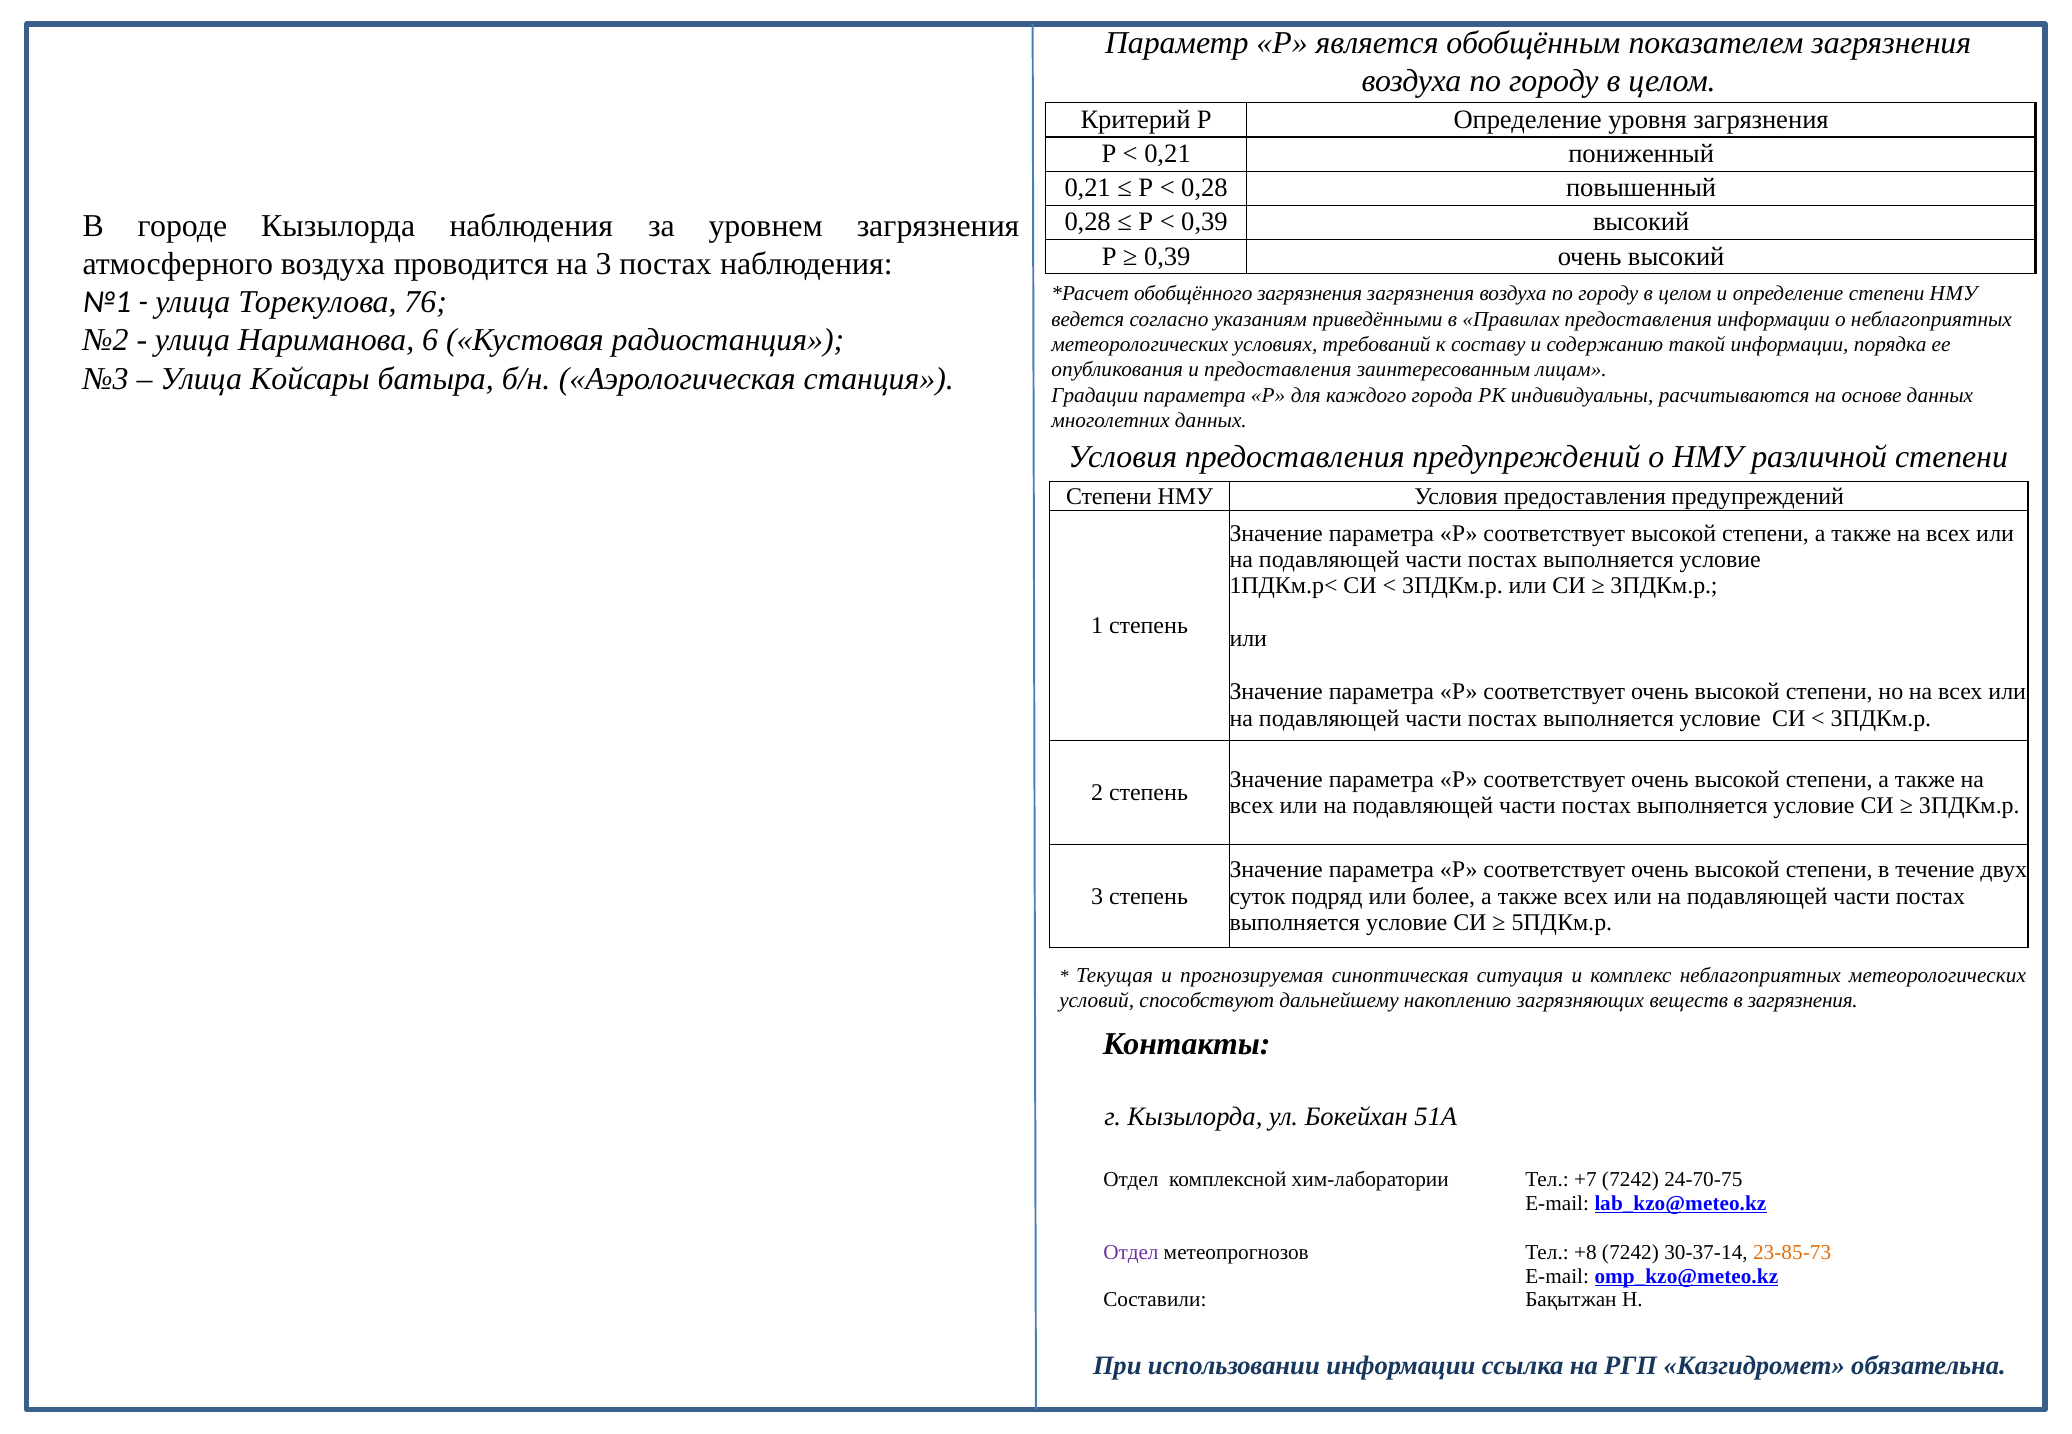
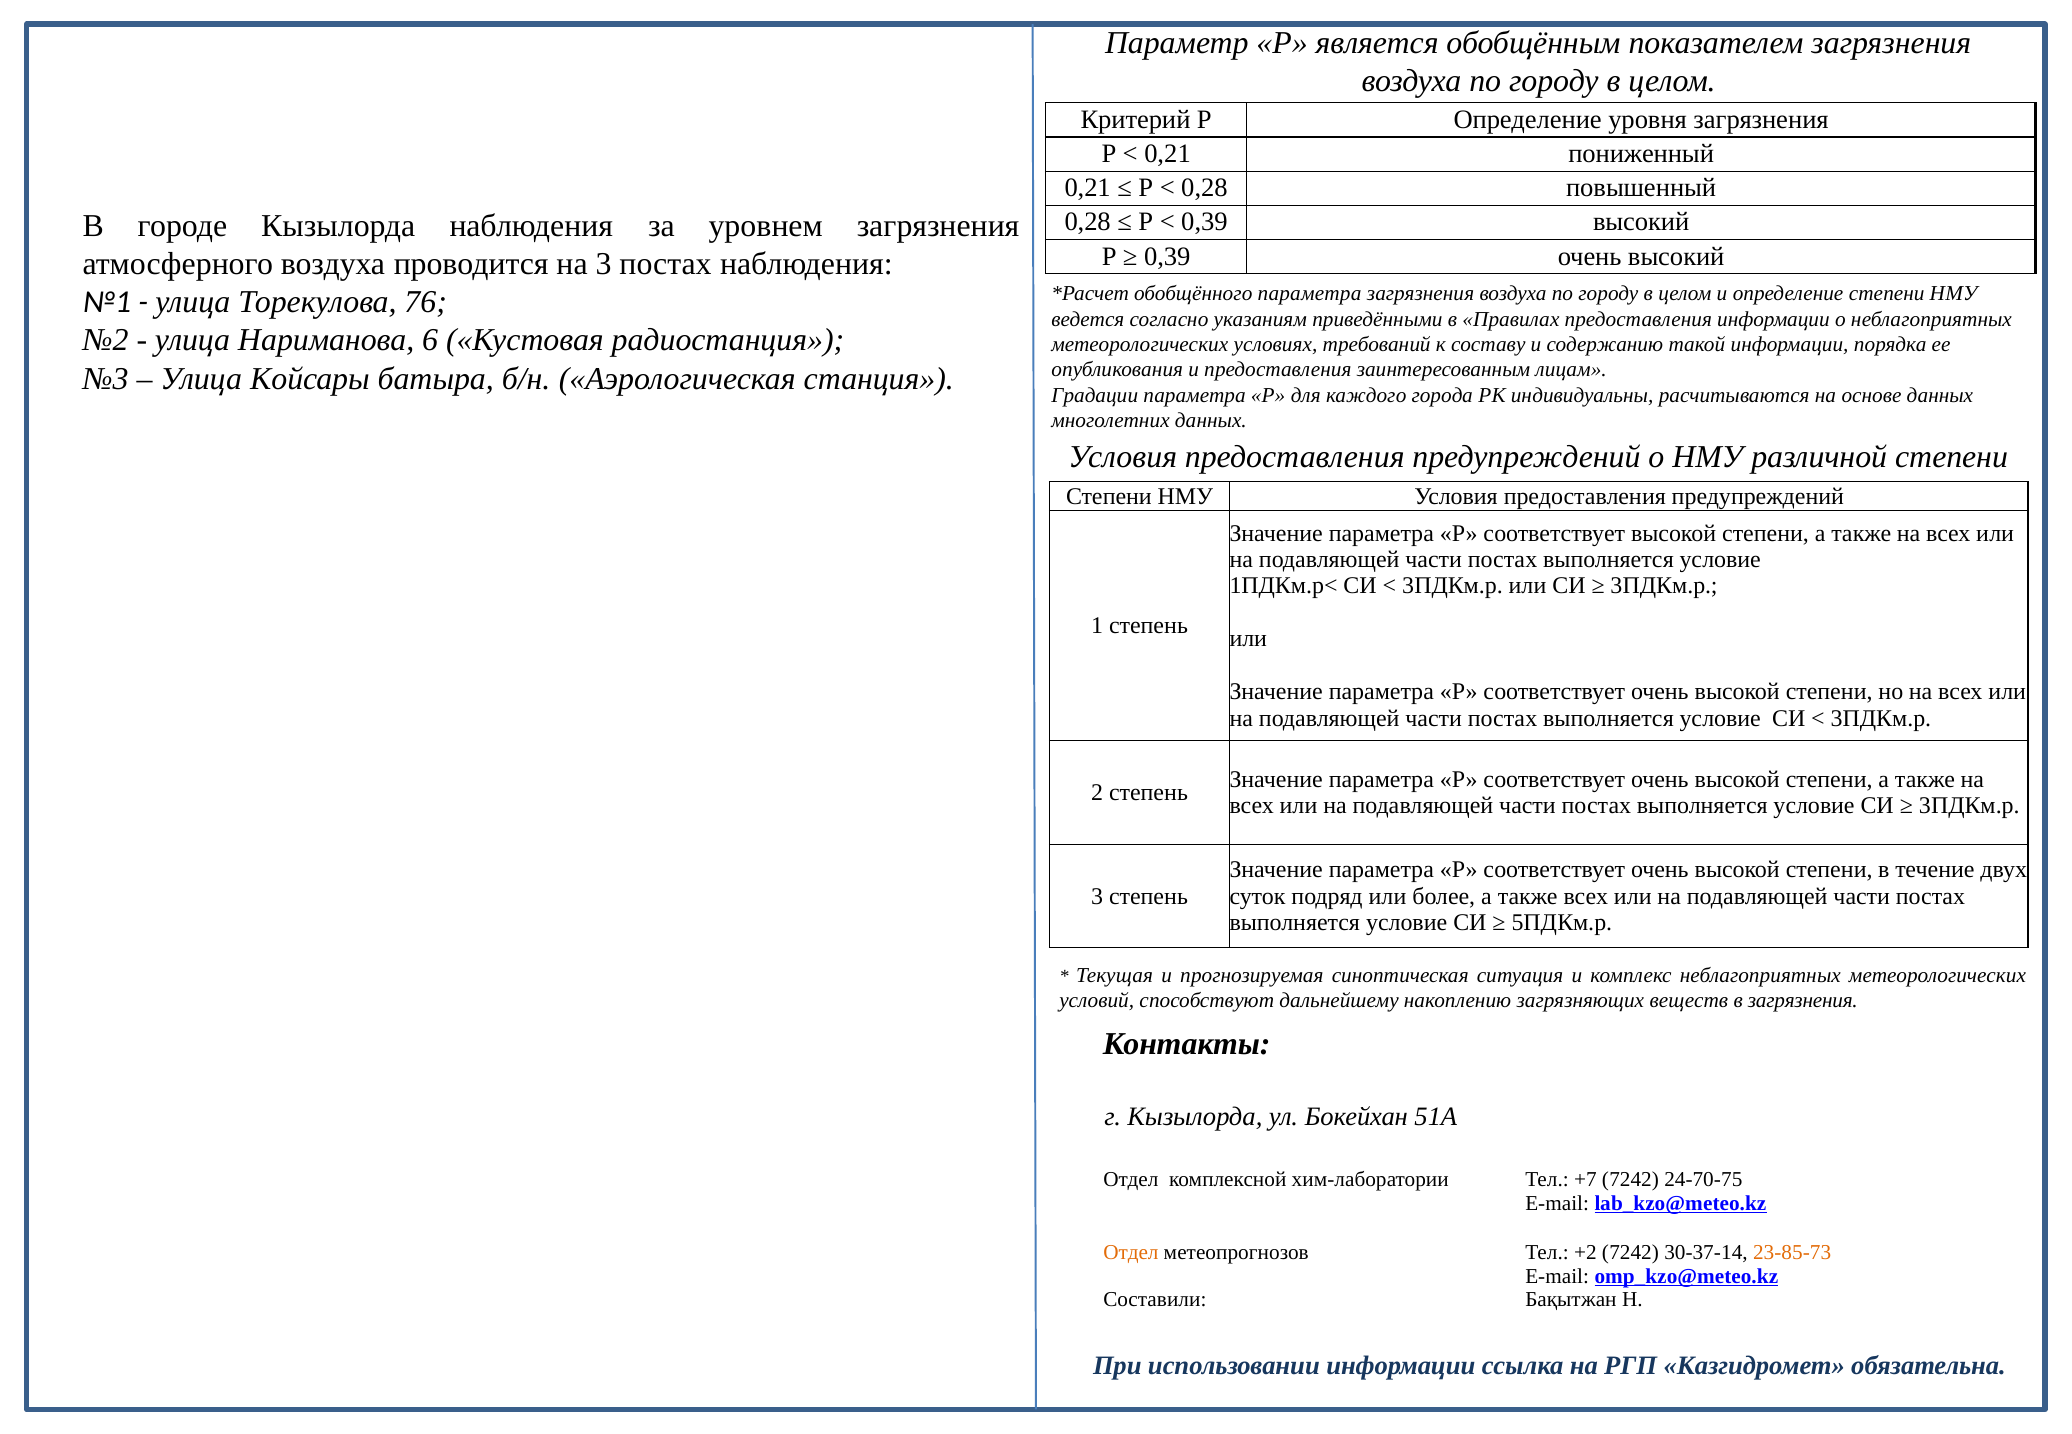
обобщённого загрязнения: загрязнения -> параметра
Отдел at (1131, 1253) colour: purple -> orange
+8: +8 -> +2
